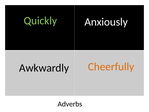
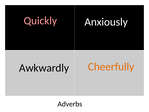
Quickly colour: light green -> pink
